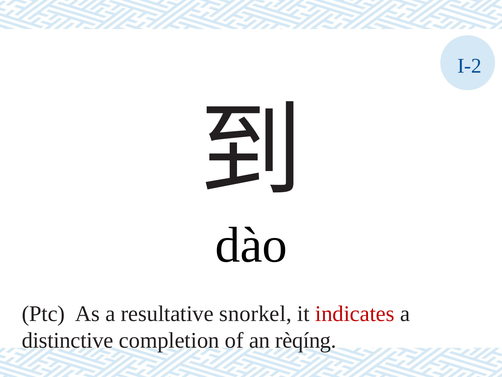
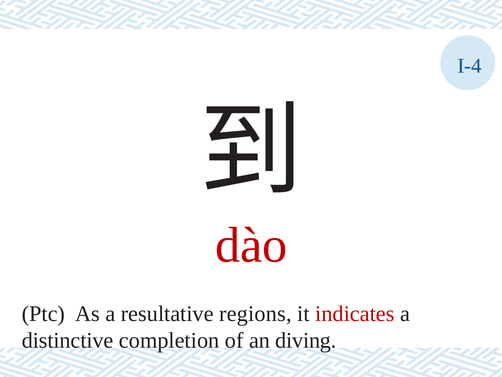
I-2: I-2 -> I-4
dào colour: black -> red
snorkel: snorkel -> regions
rèqíng: rèqíng -> diving
